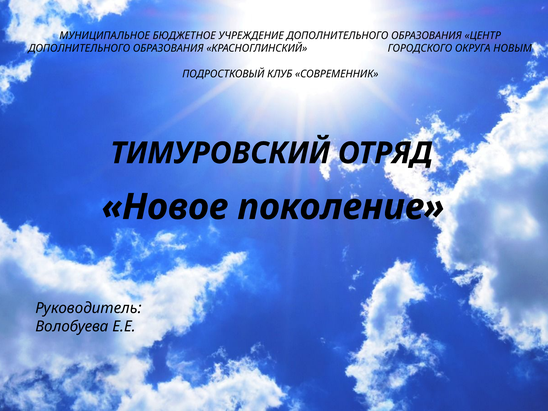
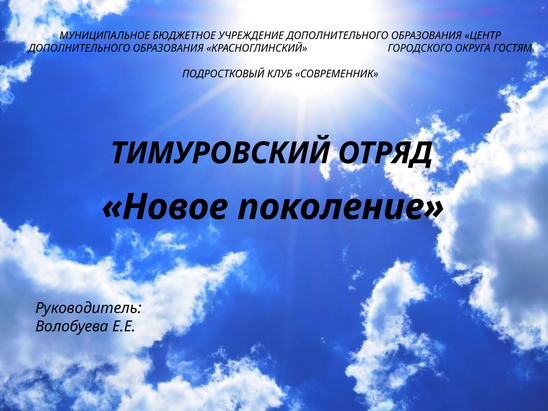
НОВЫМ: НОВЫМ -> ГОСТЯМ
